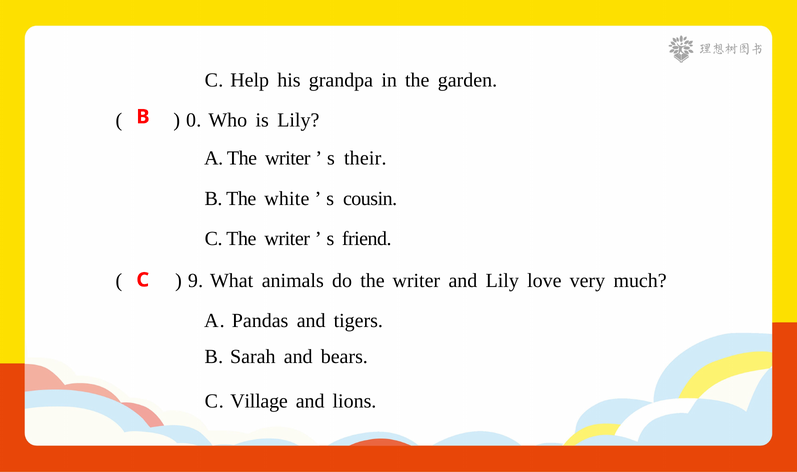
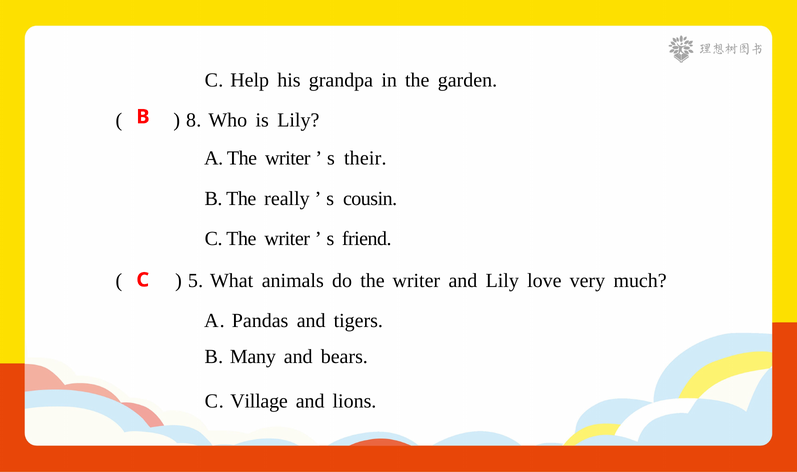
0: 0 -> 8
white: white -> really
9: 9 -> 5
Sarah: Sarah -> Many
